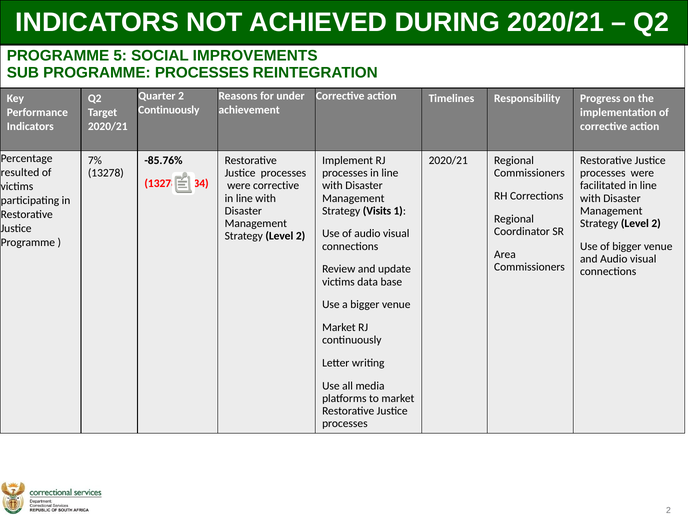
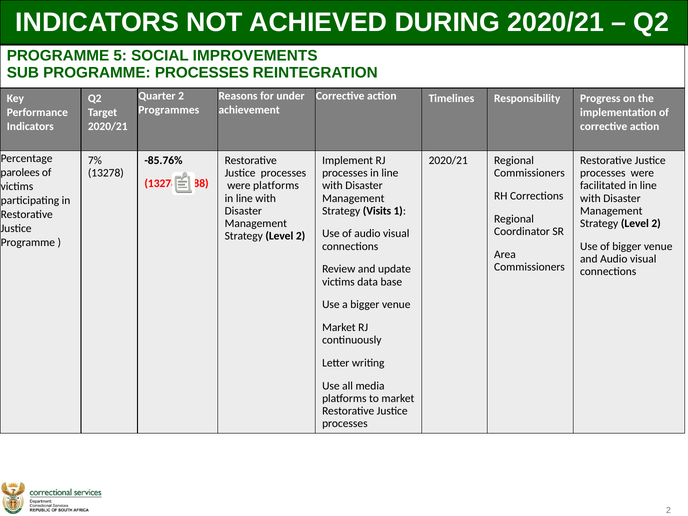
Continuously at (169, 110): Continuously -> Programmes
resulted: resulted -> parolees
13278/6934: 13278/6934 -> 13278/1788
were corrective: corrective -> platforms
